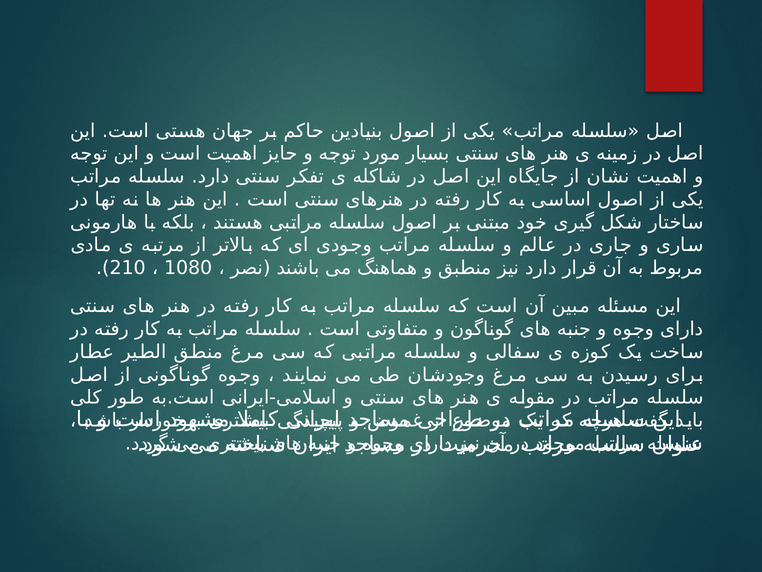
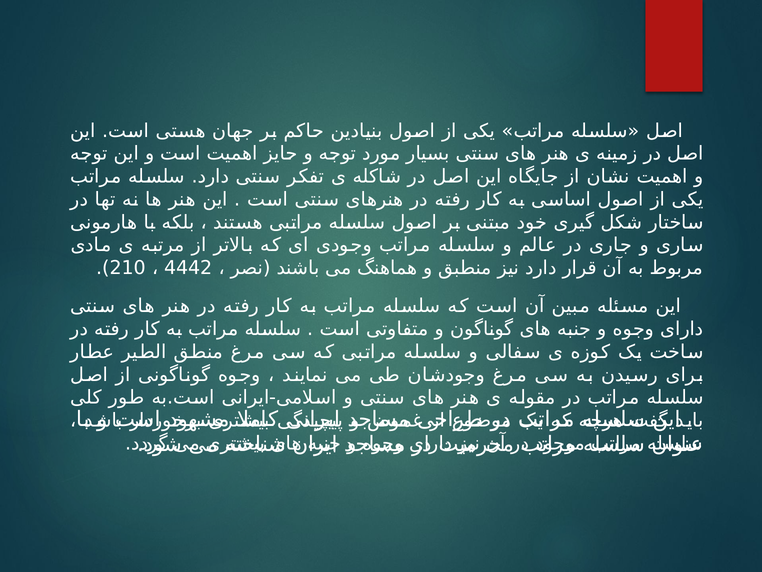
1080: 1080 -> 4442
